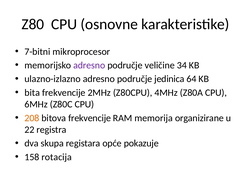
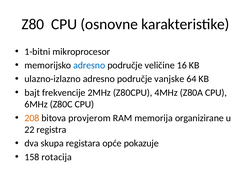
7-bitni: 7-bitni -> 1-bitni
adresno at (89, 65) colour: purple -> blue
34: 34 -> 16
jedinica: jedinica -> vanjske
bita: bita -> bajt
bitova frekvencije: frekvencije -> provjerom
